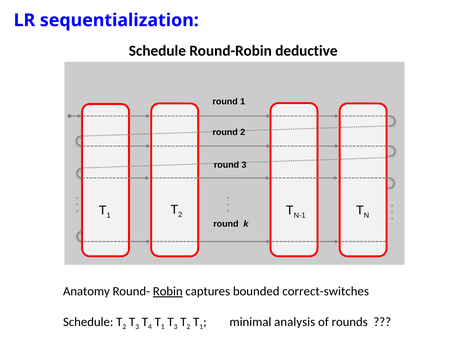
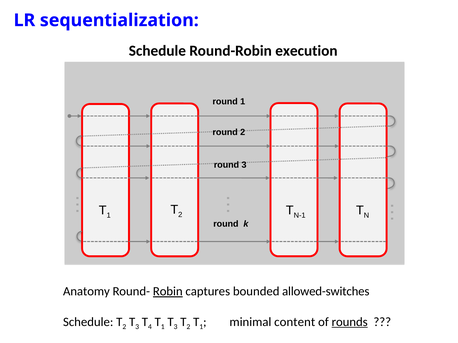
deductive: deductive -> execution
correct-switches: correct-switches -> allowed-switches
analysis: analysis -> content
rounds underline: none -> present
